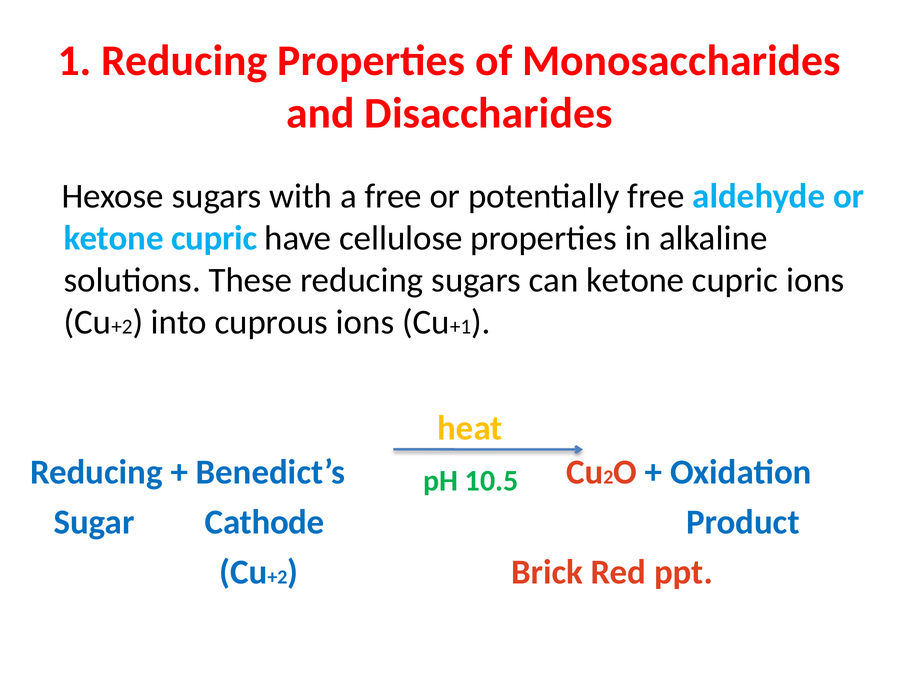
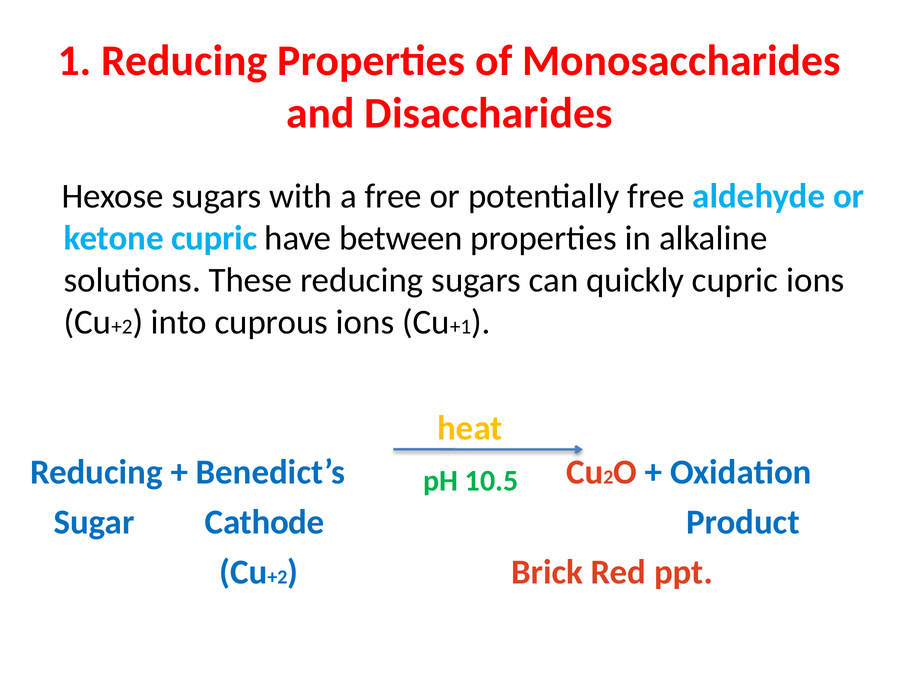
cellulose: cellulose -> between
can ketone: ketone -> quickly
